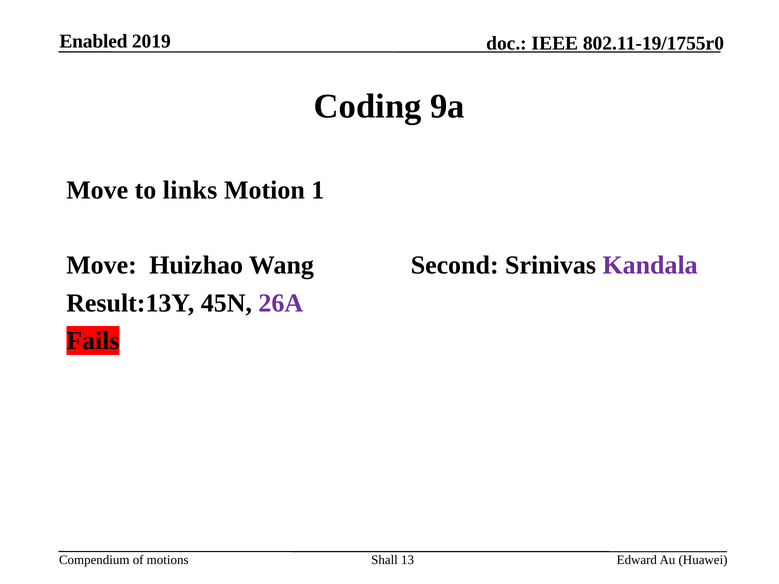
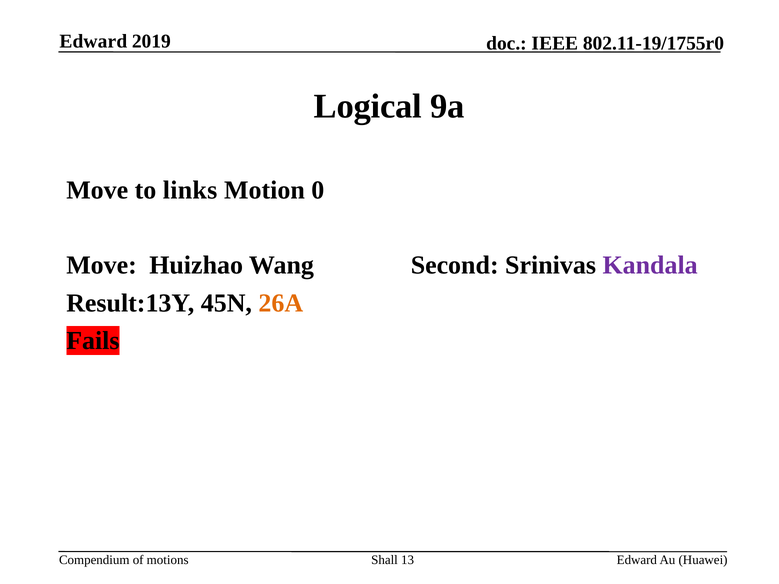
Enabled at (93, 41): Enabled -> Edward
Coding: Coding -> Logical
1: 1 -> 0
26A colour: purple -> orange
